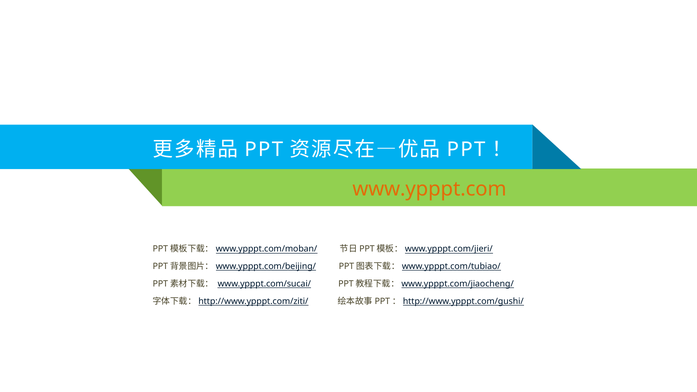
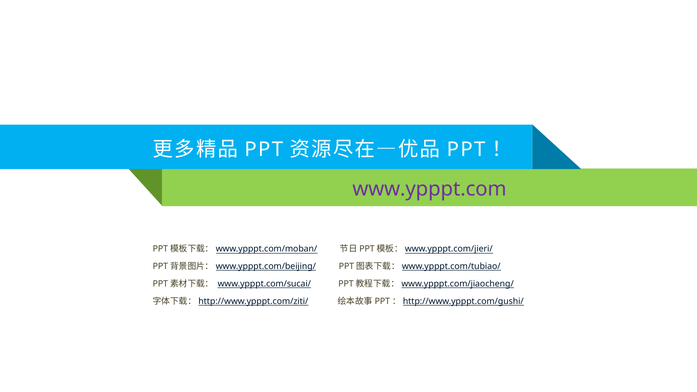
www.ypppt.com colour: orange -> purple
